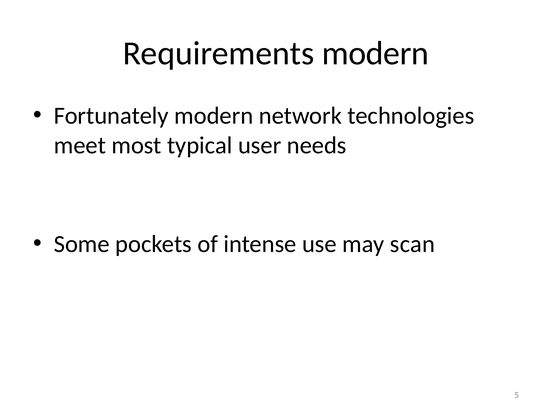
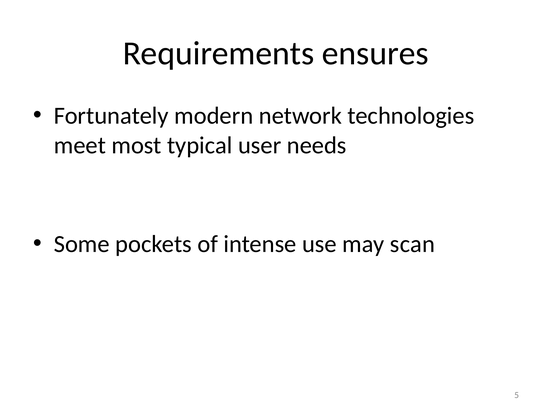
Requirements modern: modern -> ensures
